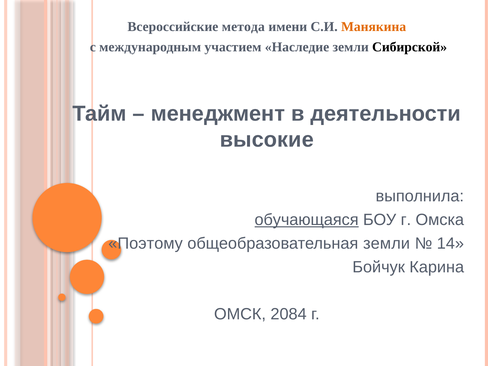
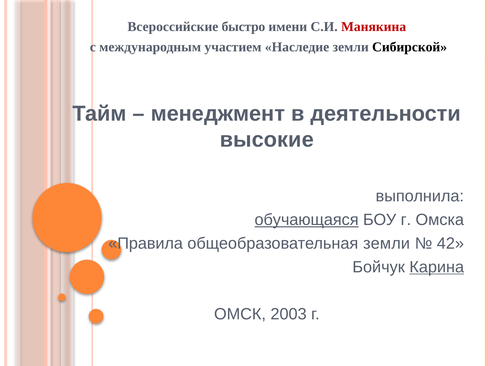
метода: метода -> быстро
Манякина colour: orange -> red
Поэтому: Поэтому -> Правила
14: 14 -> 42
Карина underline: none -> present
2084: 2084 -> 2003
